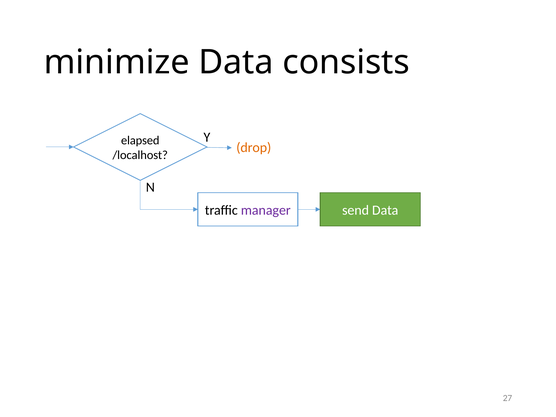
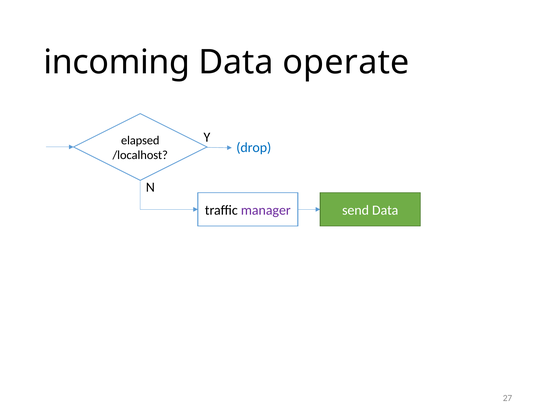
minimize: minimize -> incoming
consists: consists -> operate
drop colour: orange -> blue
